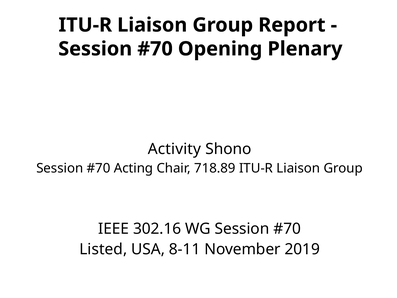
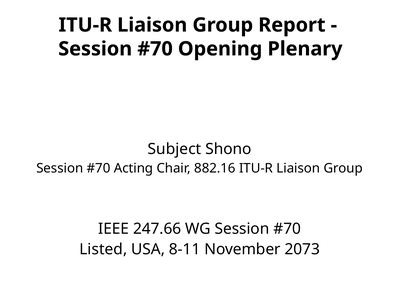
Activity: Activity -> Subject
718.89: 718.89 -> 882.16
302.16: 302.16 -> 247.66
2019: 2019 -> 2073
